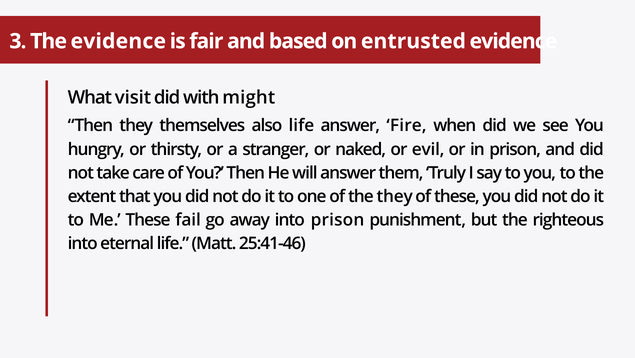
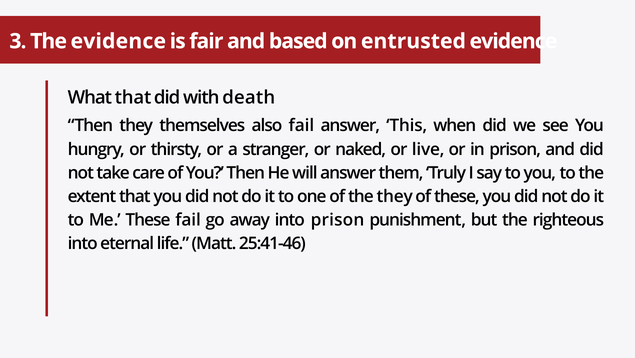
What visit: visit -> that
might: might -> death
also life: life -> fail
Fire: Fire -> This
evil: evil -> live
